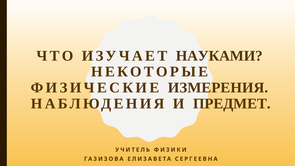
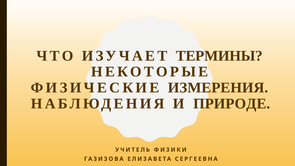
НАУКАМИ: НАУКАМИ -> ТЕРМИНЫ
ПРЕДМЕТ: ПРЕДМЕТ -> ПРИРОДЕ
